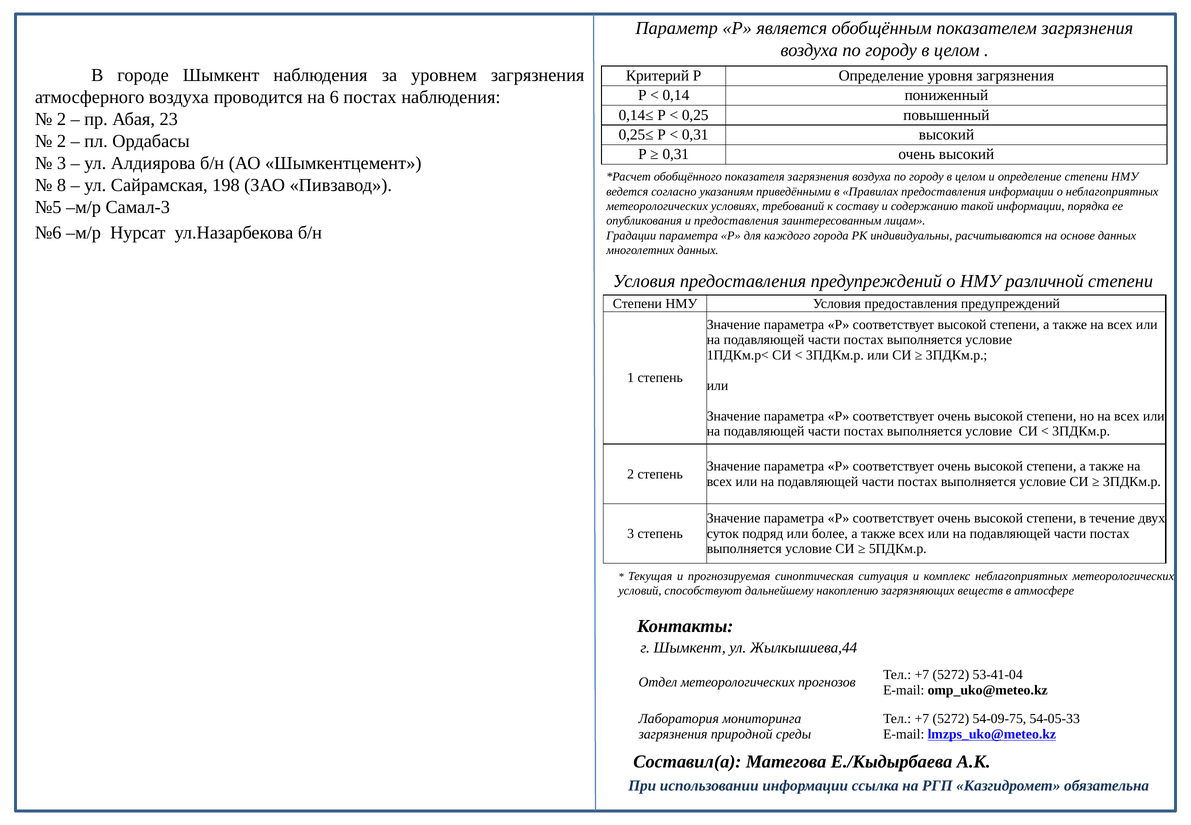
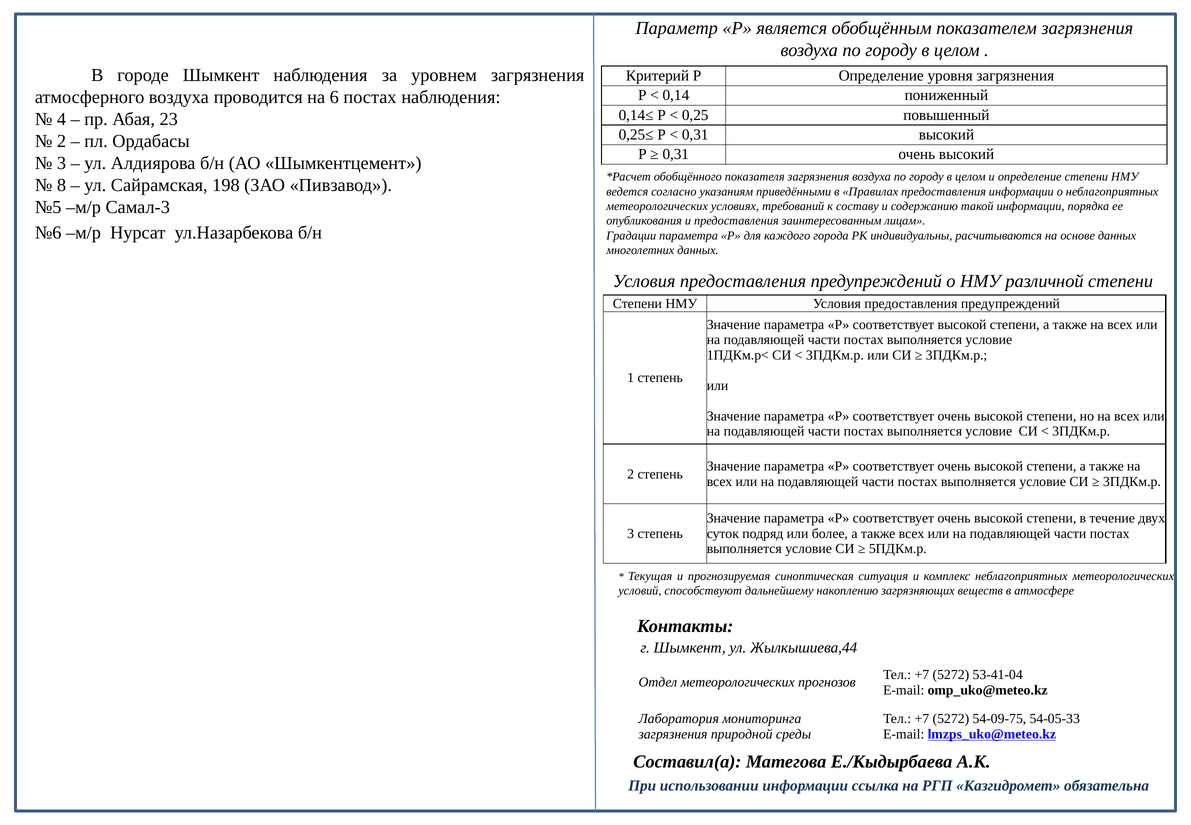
2 at (61, 119): 2 -> 4
